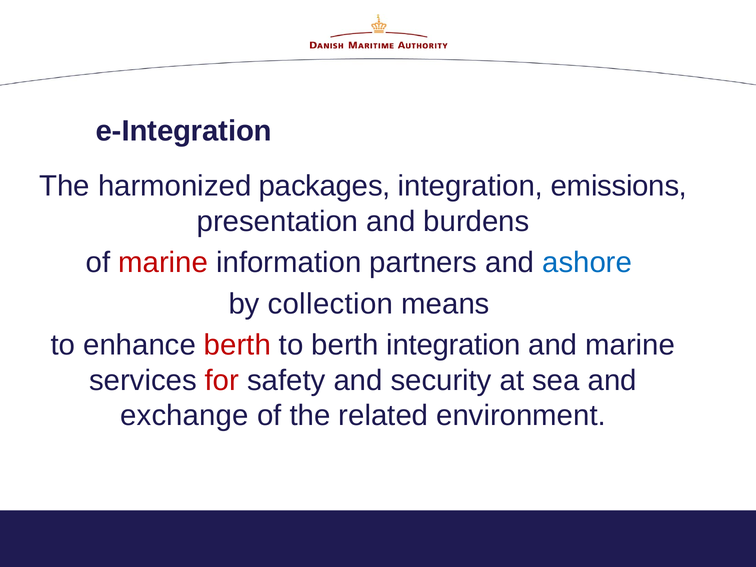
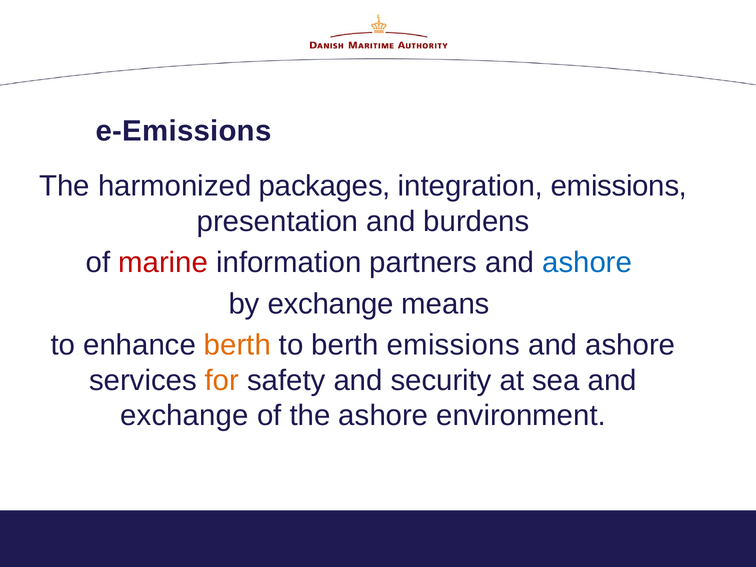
e-Integration: e-Integration -> e-Emissions
by collection: collection -> exchange
berth at (237, 345) colour: red -> orange
berth integration: integration -> emissions
marine at (630, 345): marine -> ashore
for colour: red -> orange
the related: related -> ashore
